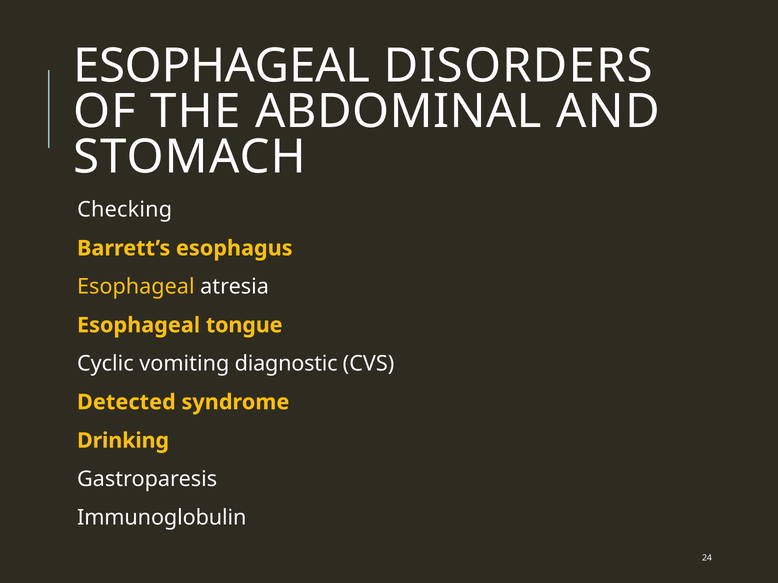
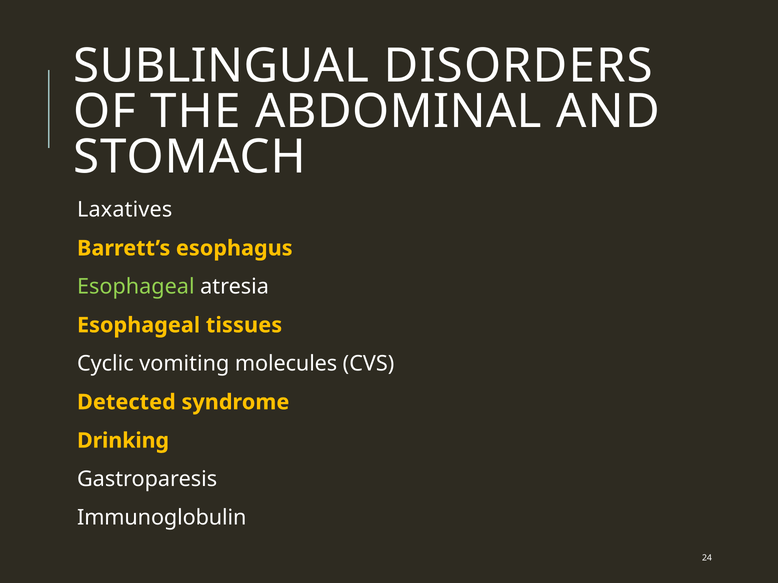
ESOPHAGEAL at (222, 66): ESOPHAGEAL -> SUBLINGUAL
Checking: Checking -> Laxatives
Esophageal at (136, 287) colour: yellow -> light green
tongue: tongue -> tissues
diagnostic: diagnostic -> molecules
